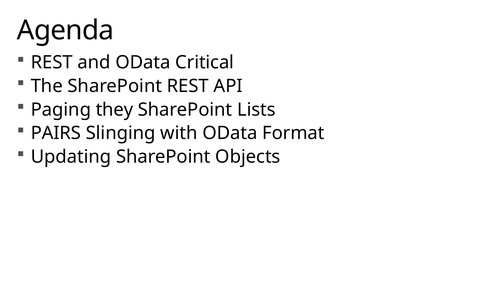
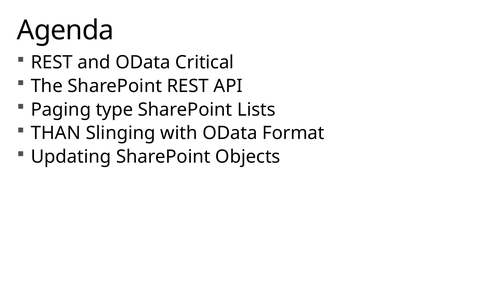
they: they -> type
PAIRS: PAIRS -> THAN
